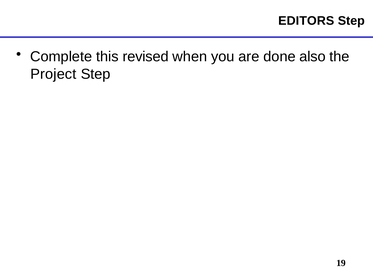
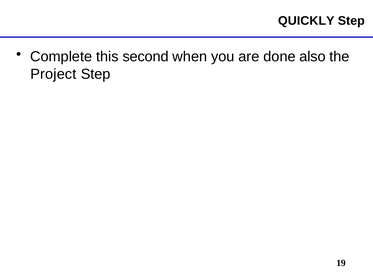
EDITORS: EDITORS -> QUICKLY
revised: revised -> second
